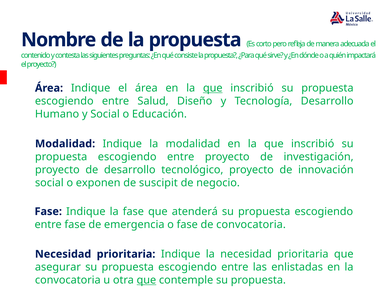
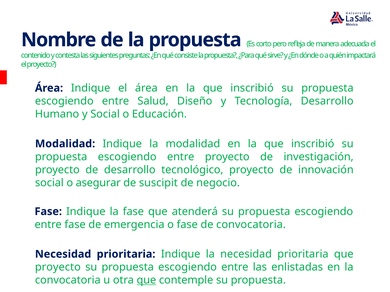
que at (213, 88) underline: present -> none
exponen: exponen -> asegurar
asegurar at (58, 268): asegurar -> proyecto
